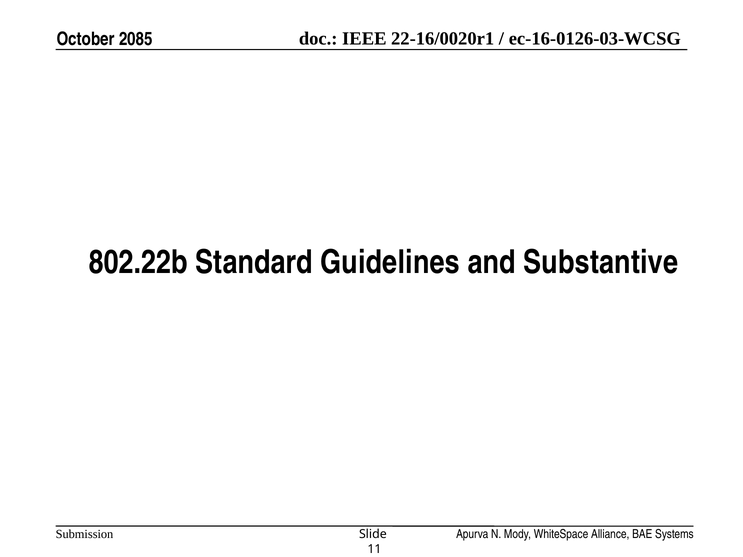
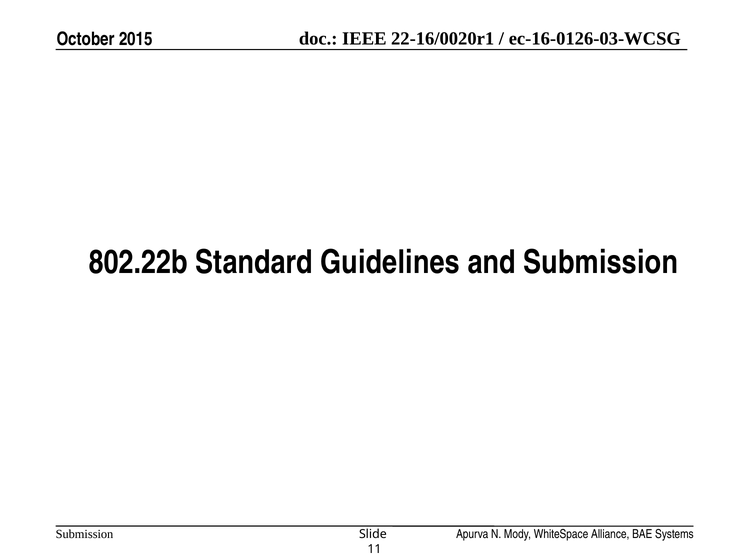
2085: 2085 -> 2015
and Substantive: Substantive -> Submission
